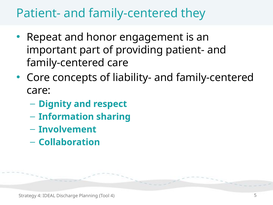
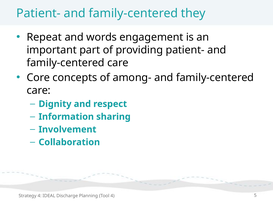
honor: honor -> words
liability-: liability- -> among-
